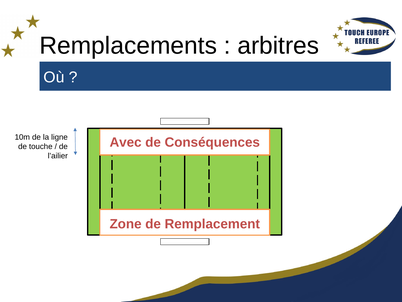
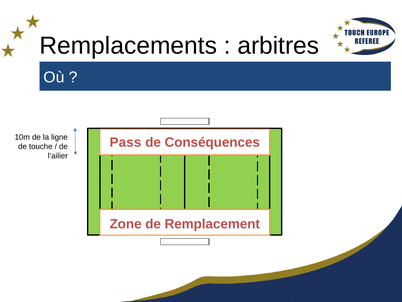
Avec: Avec -> Pass
